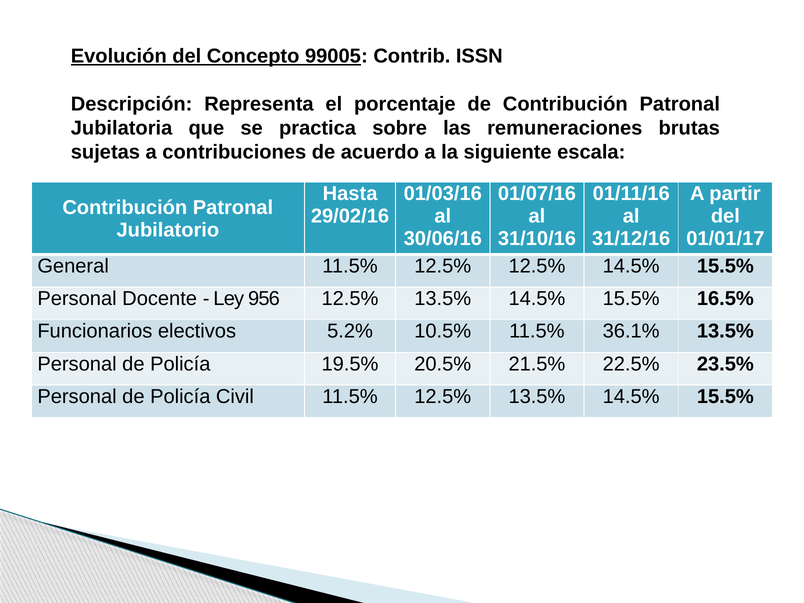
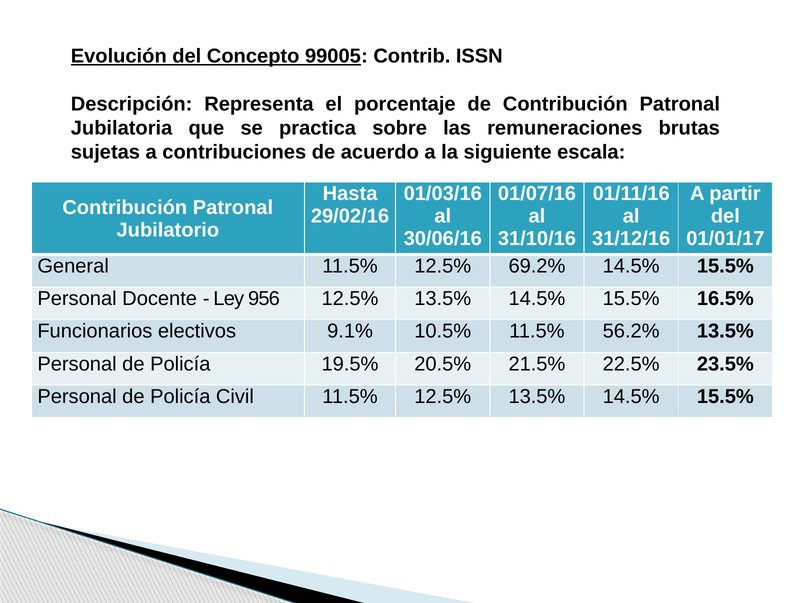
12.5% 12.5%: 12.5% -> 69.2%
5.2%: 5.2% -> 9.1%
36.1%: 36.1% -> 56.2%
